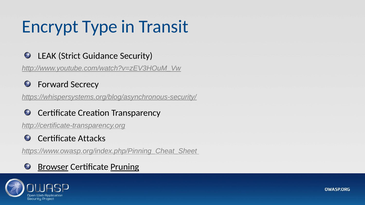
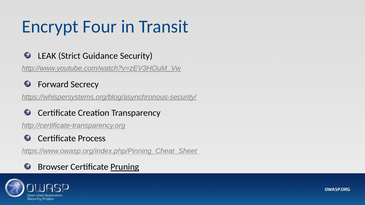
Type: Type -> Four
Attacks: Attacks -> Process
Browser underline: present -> none
